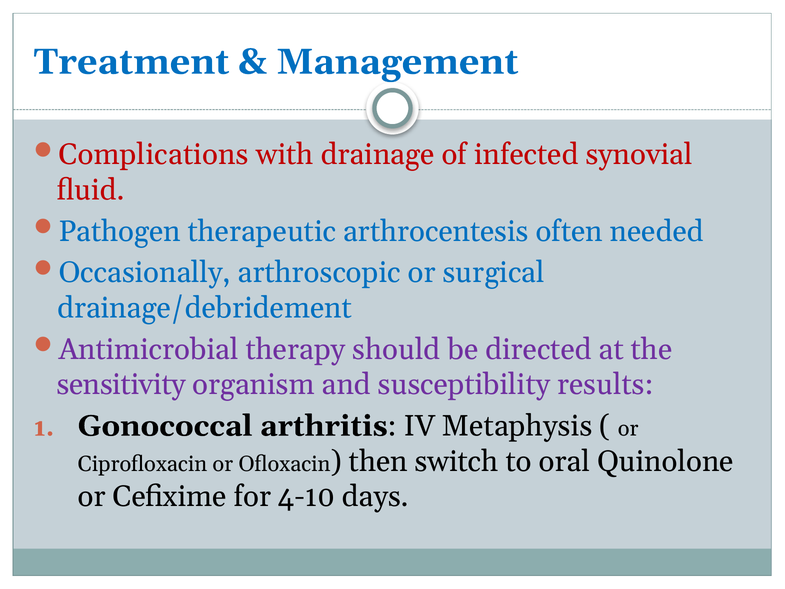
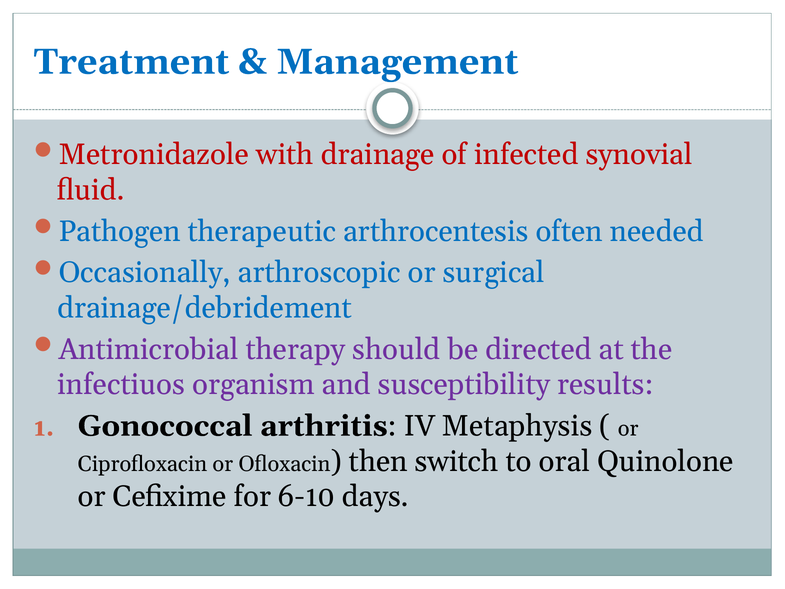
Complications: Complications -> Metronidazole
sensitivity: sensitivity -> infectiuos
4-10: 4-10 -> 6-10
